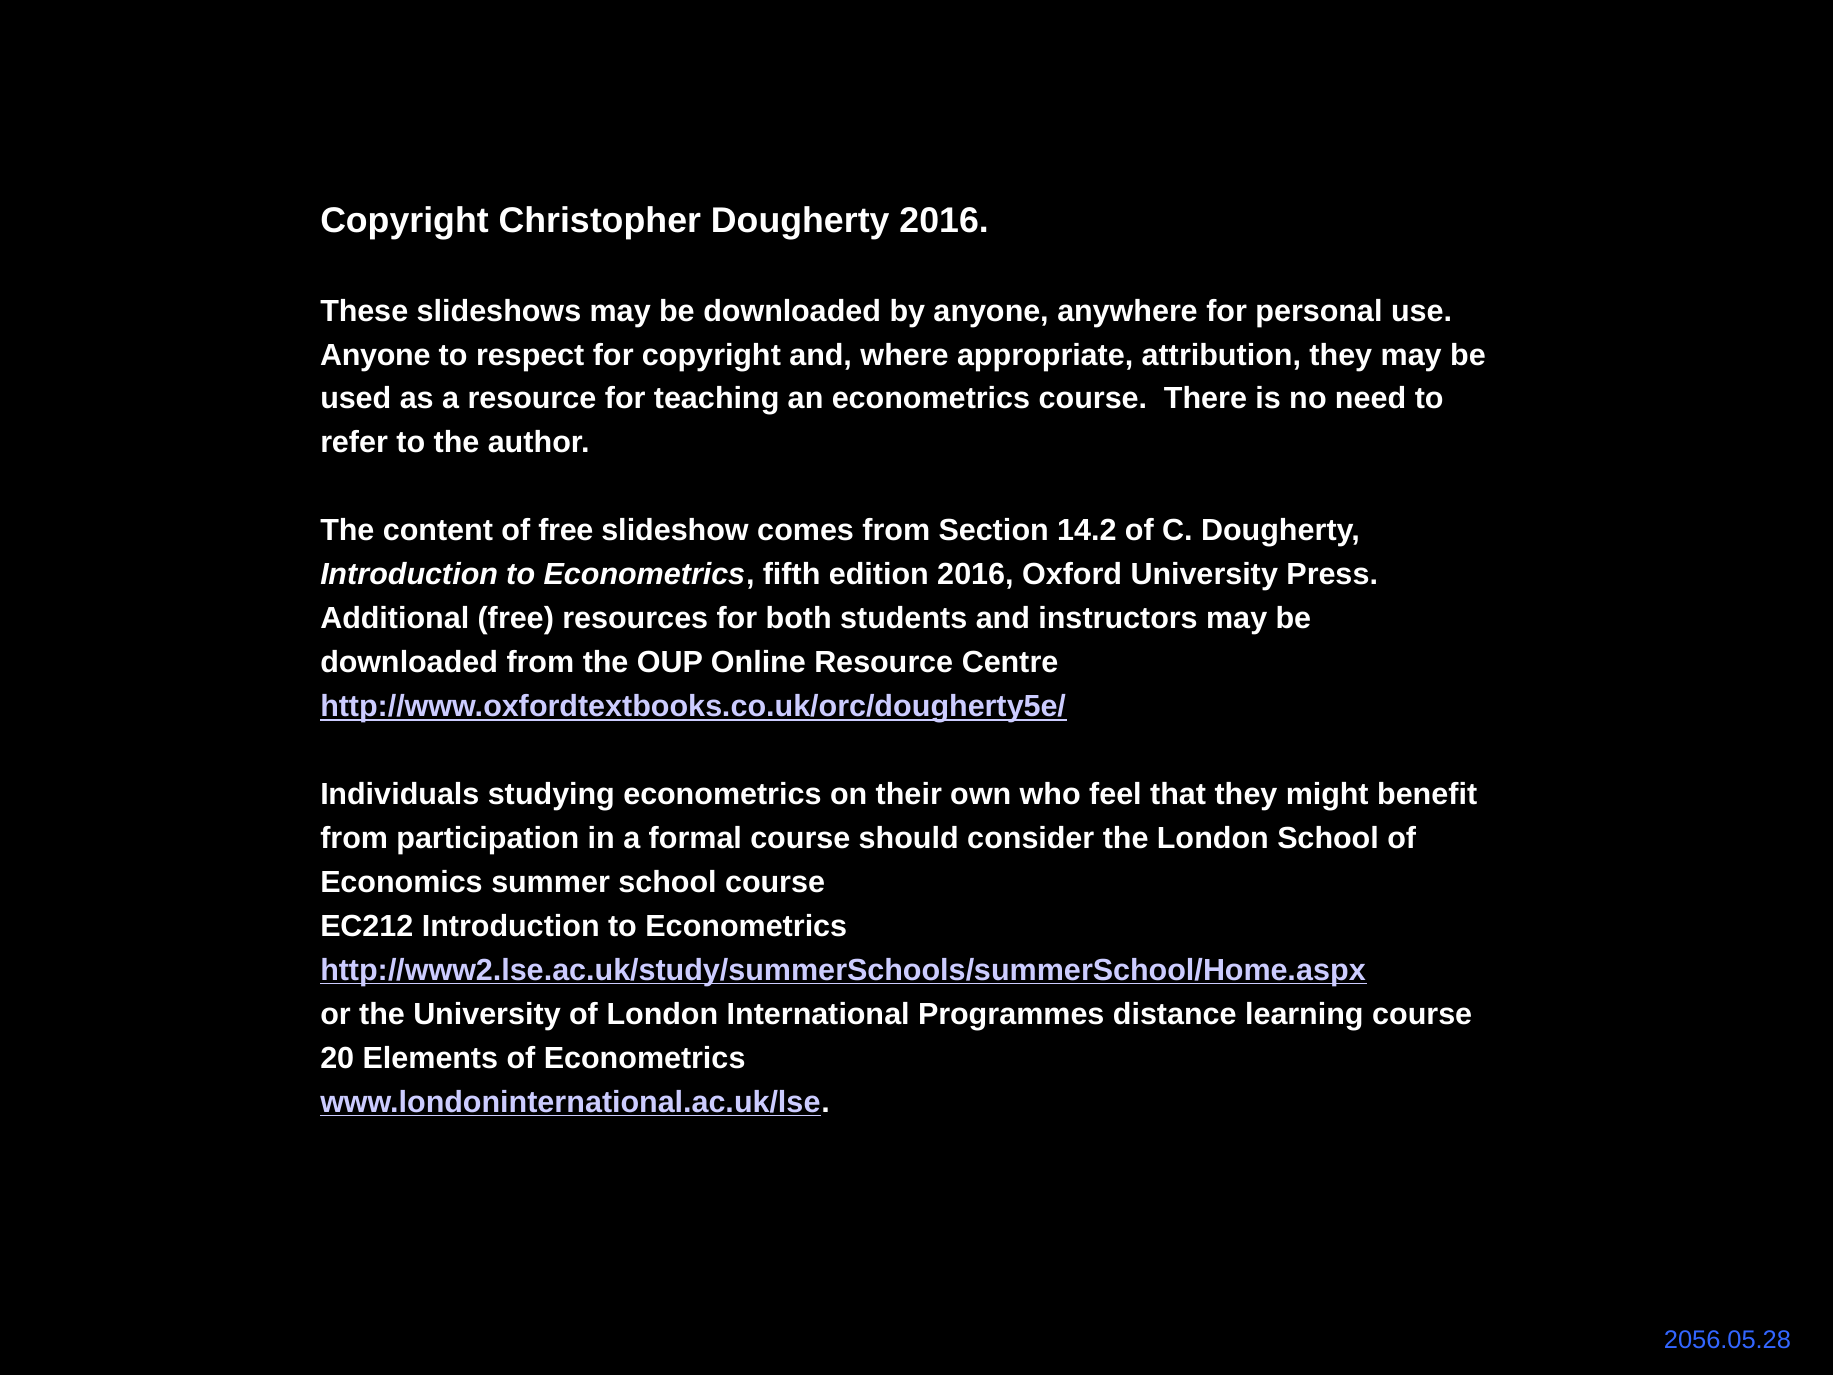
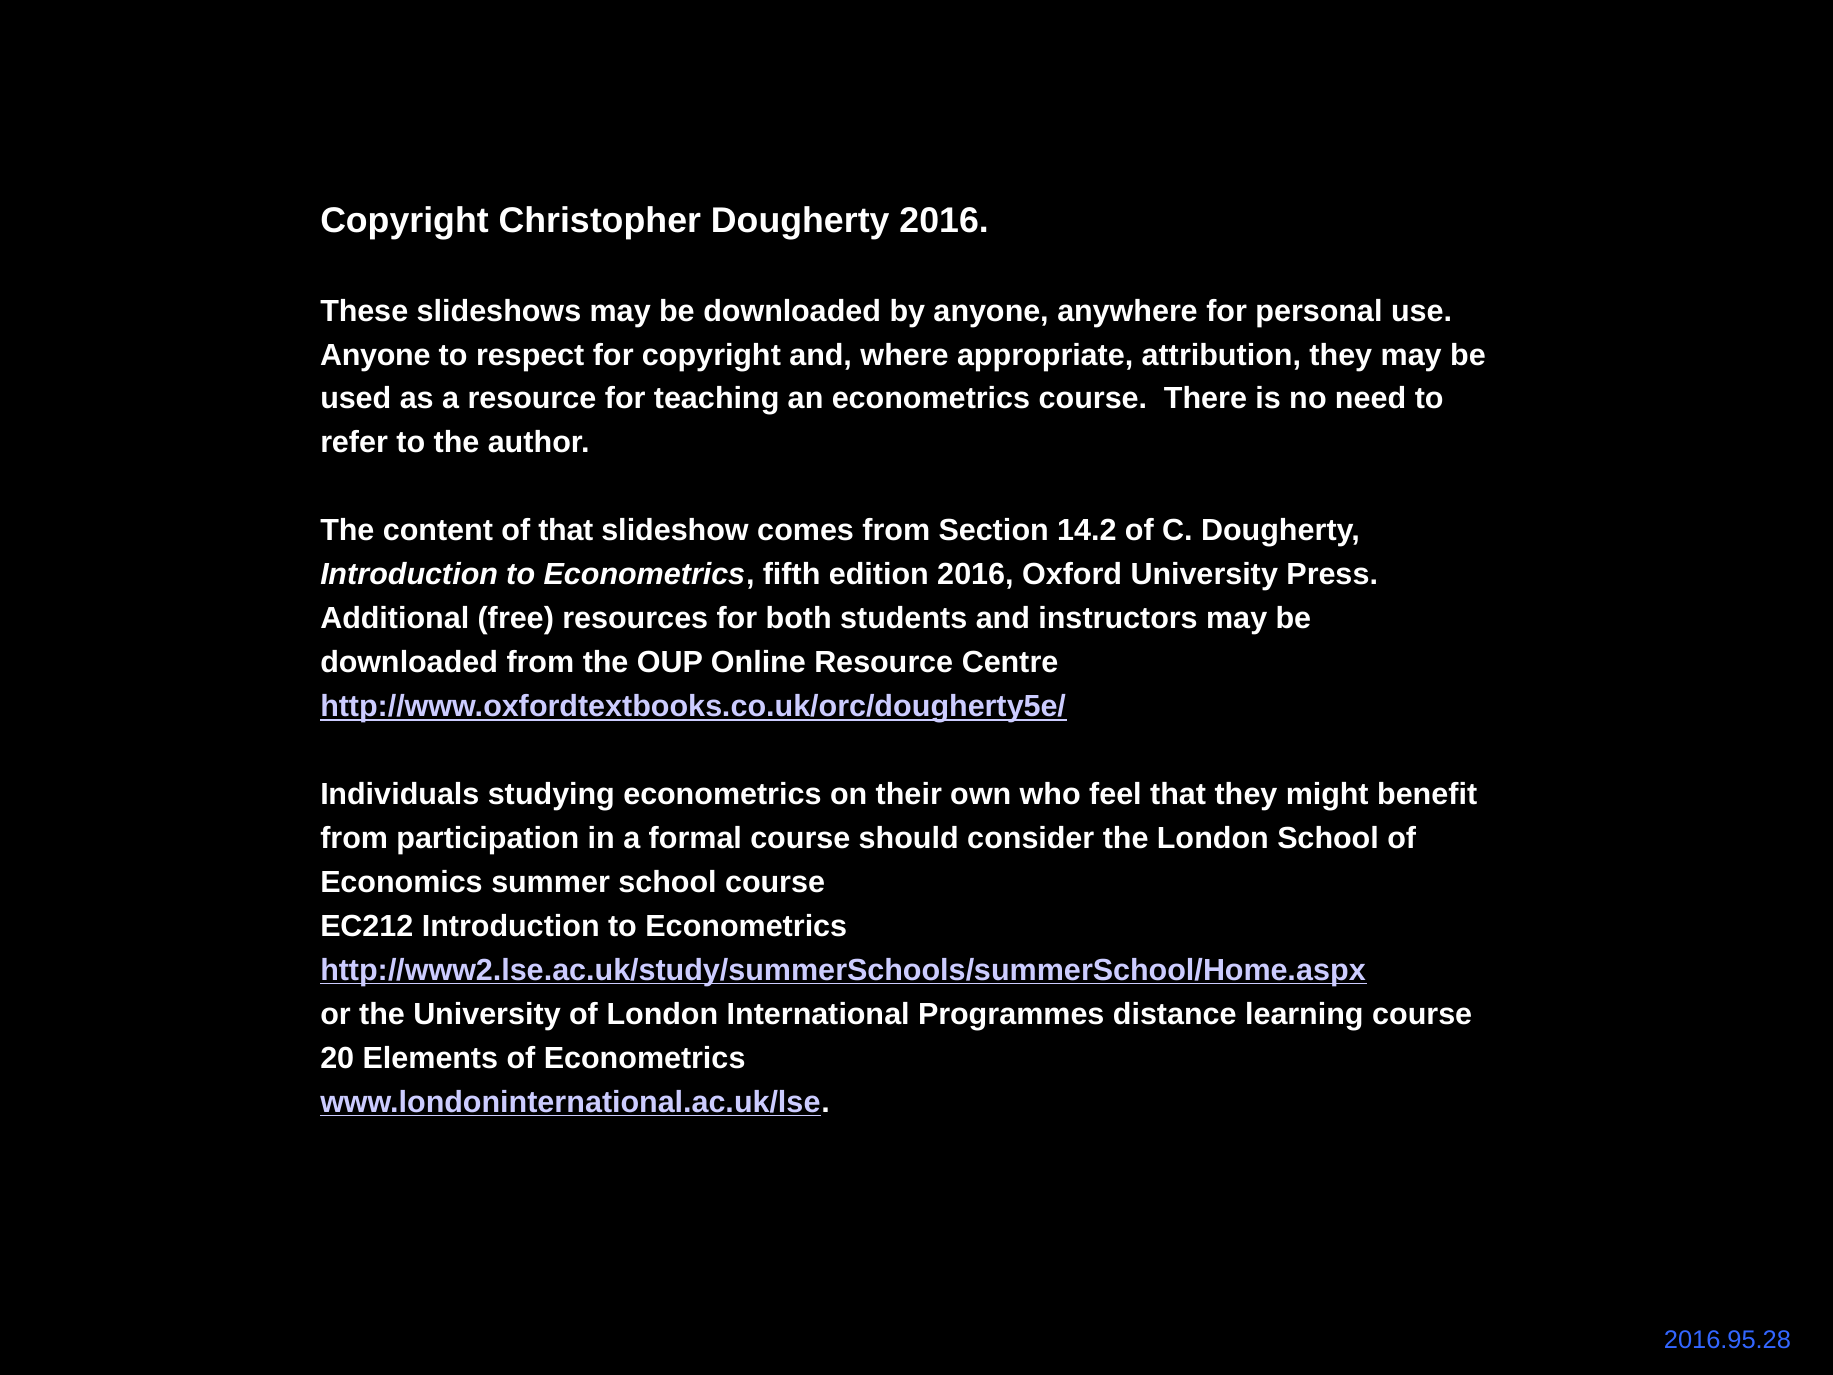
of free: free -> that
2056.05.28: 2056.05.28 -> 2016.95.28
